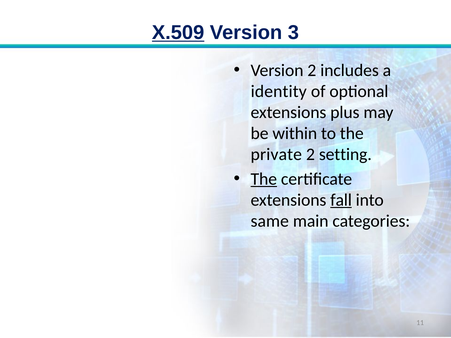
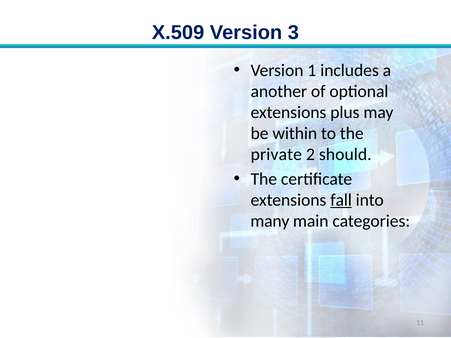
X.509 underline: present -> none
Version 2: 2 -> 1
identity: identity -> another
setting: setting -> should
The at (264, 179) underline: present -> none
same: same -> many
